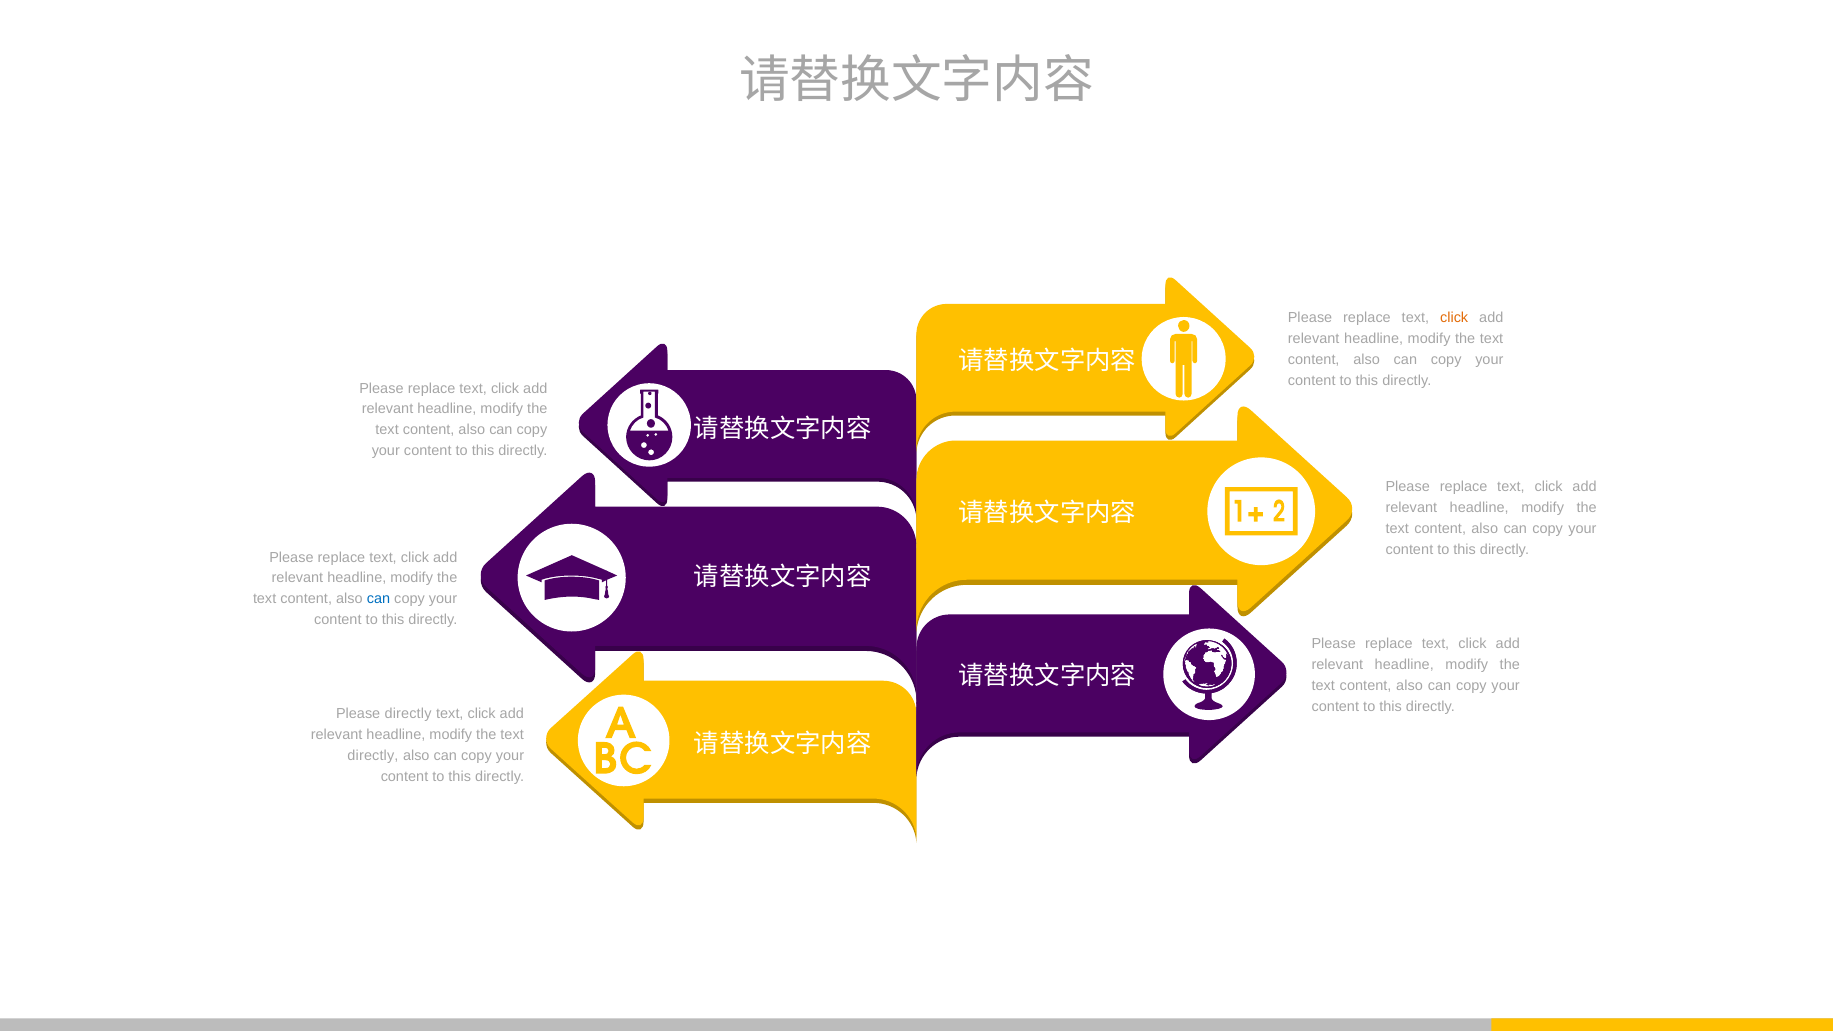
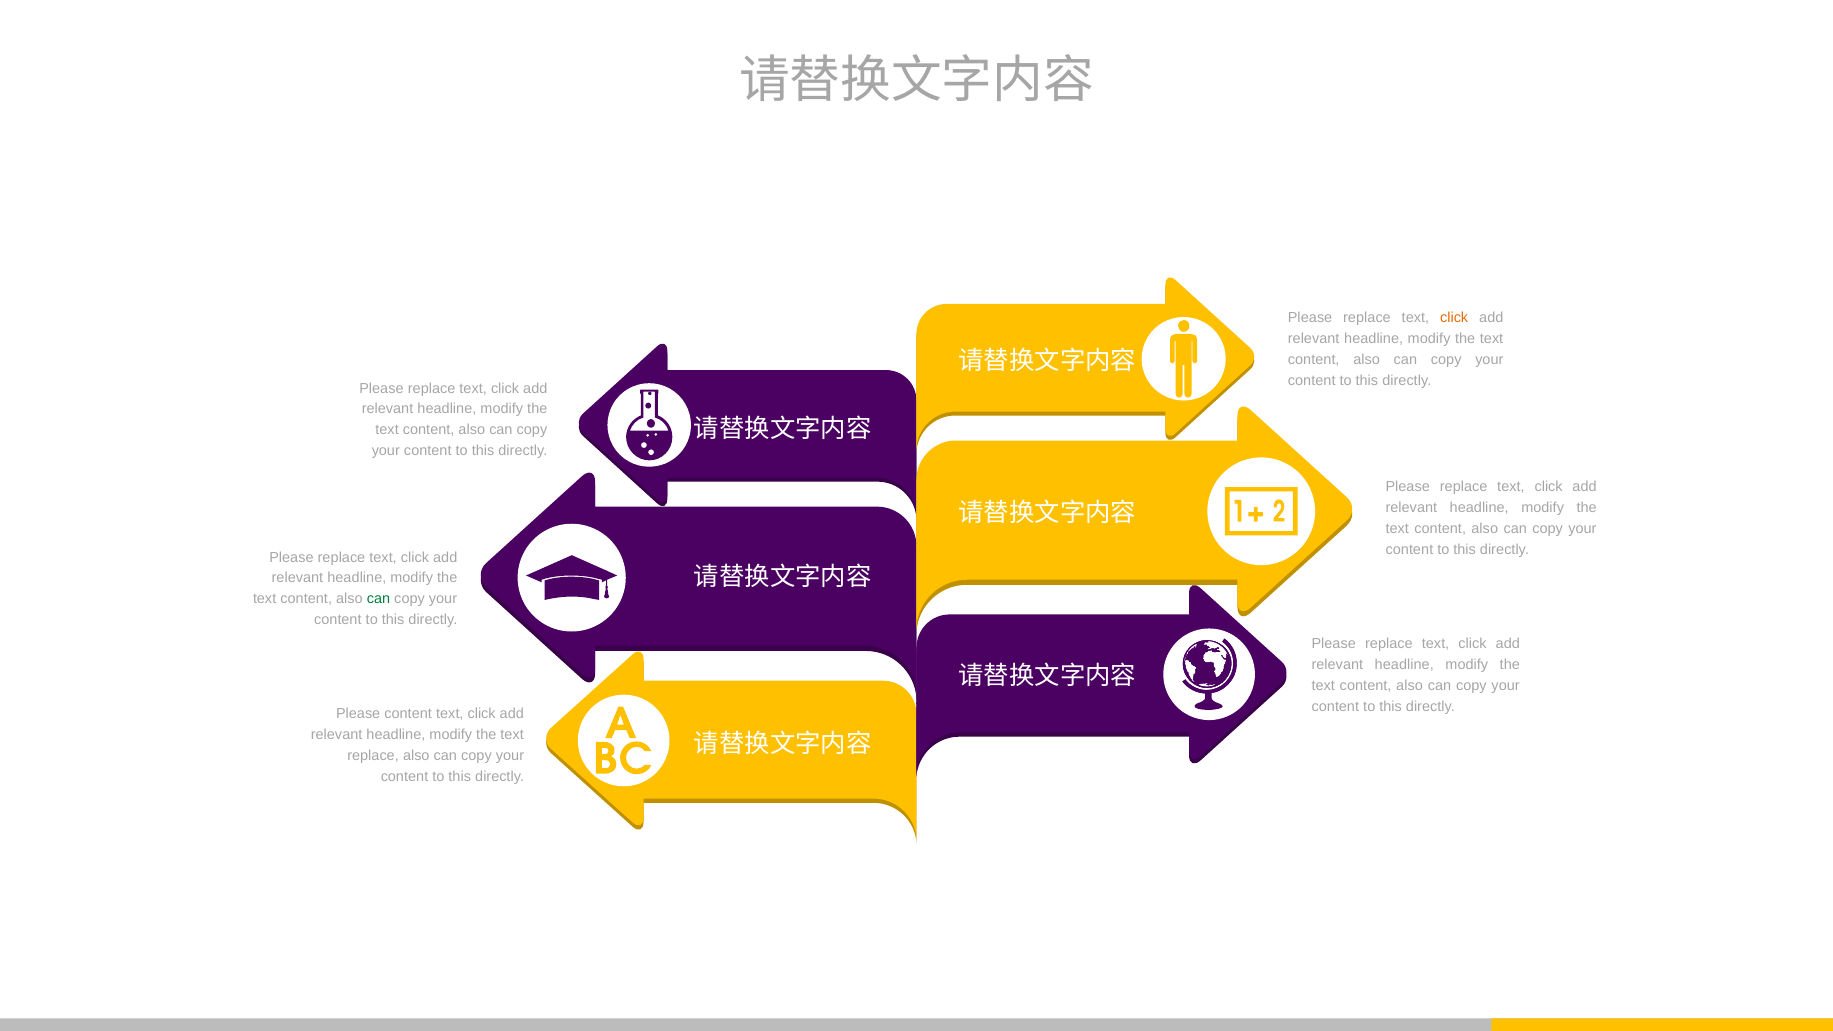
can at (378, 599) colour: blue -> green
Please directly: directly -> content
directly at (373, 756): directly -> replace
